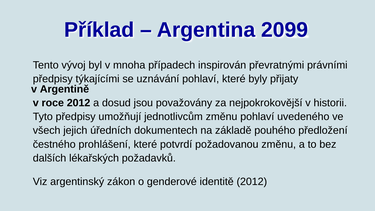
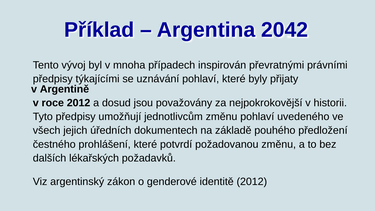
2099: 2099 -> 2042
